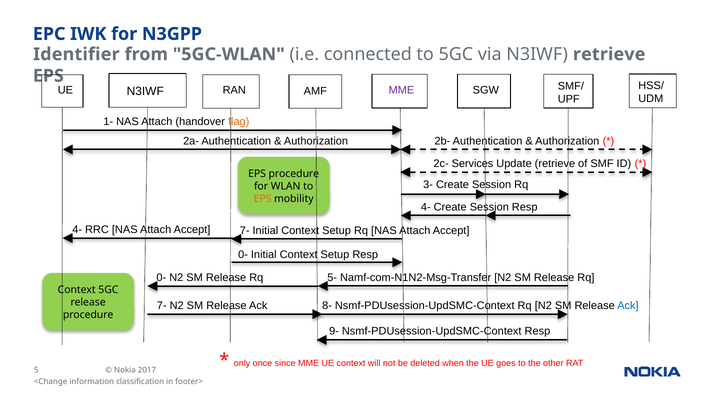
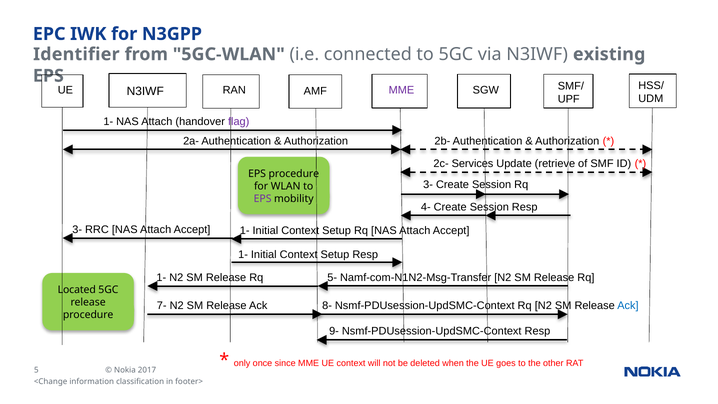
N3IWF retrieve: retrieve -> existing
flag colour: orange -> purple
EPS at (263, 199) colour: orange -> purple
4- at (77, 229): 4- -> 3-
7- at (245, 230): 7- -> 1-
0- at (243, 255): 0- -> 1-
0- at (161, 277): 0- -> 1-
Context at (77, 290): Context -> Located
